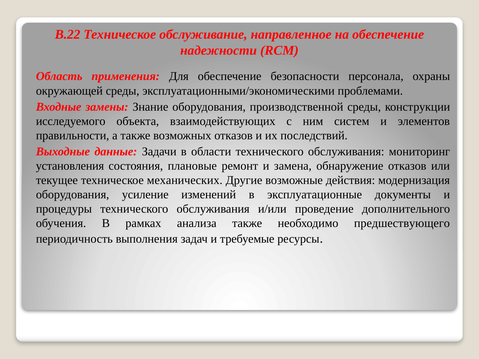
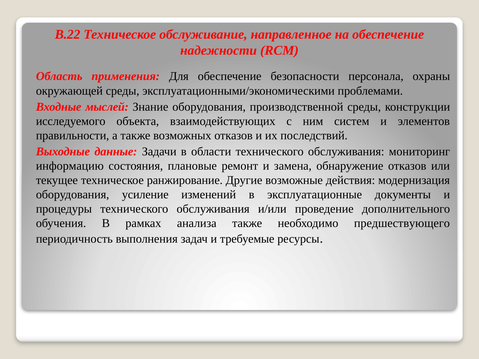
замены: замены -> мыслей
установления: установления -> информацию
механических: механических -> ранжирование
